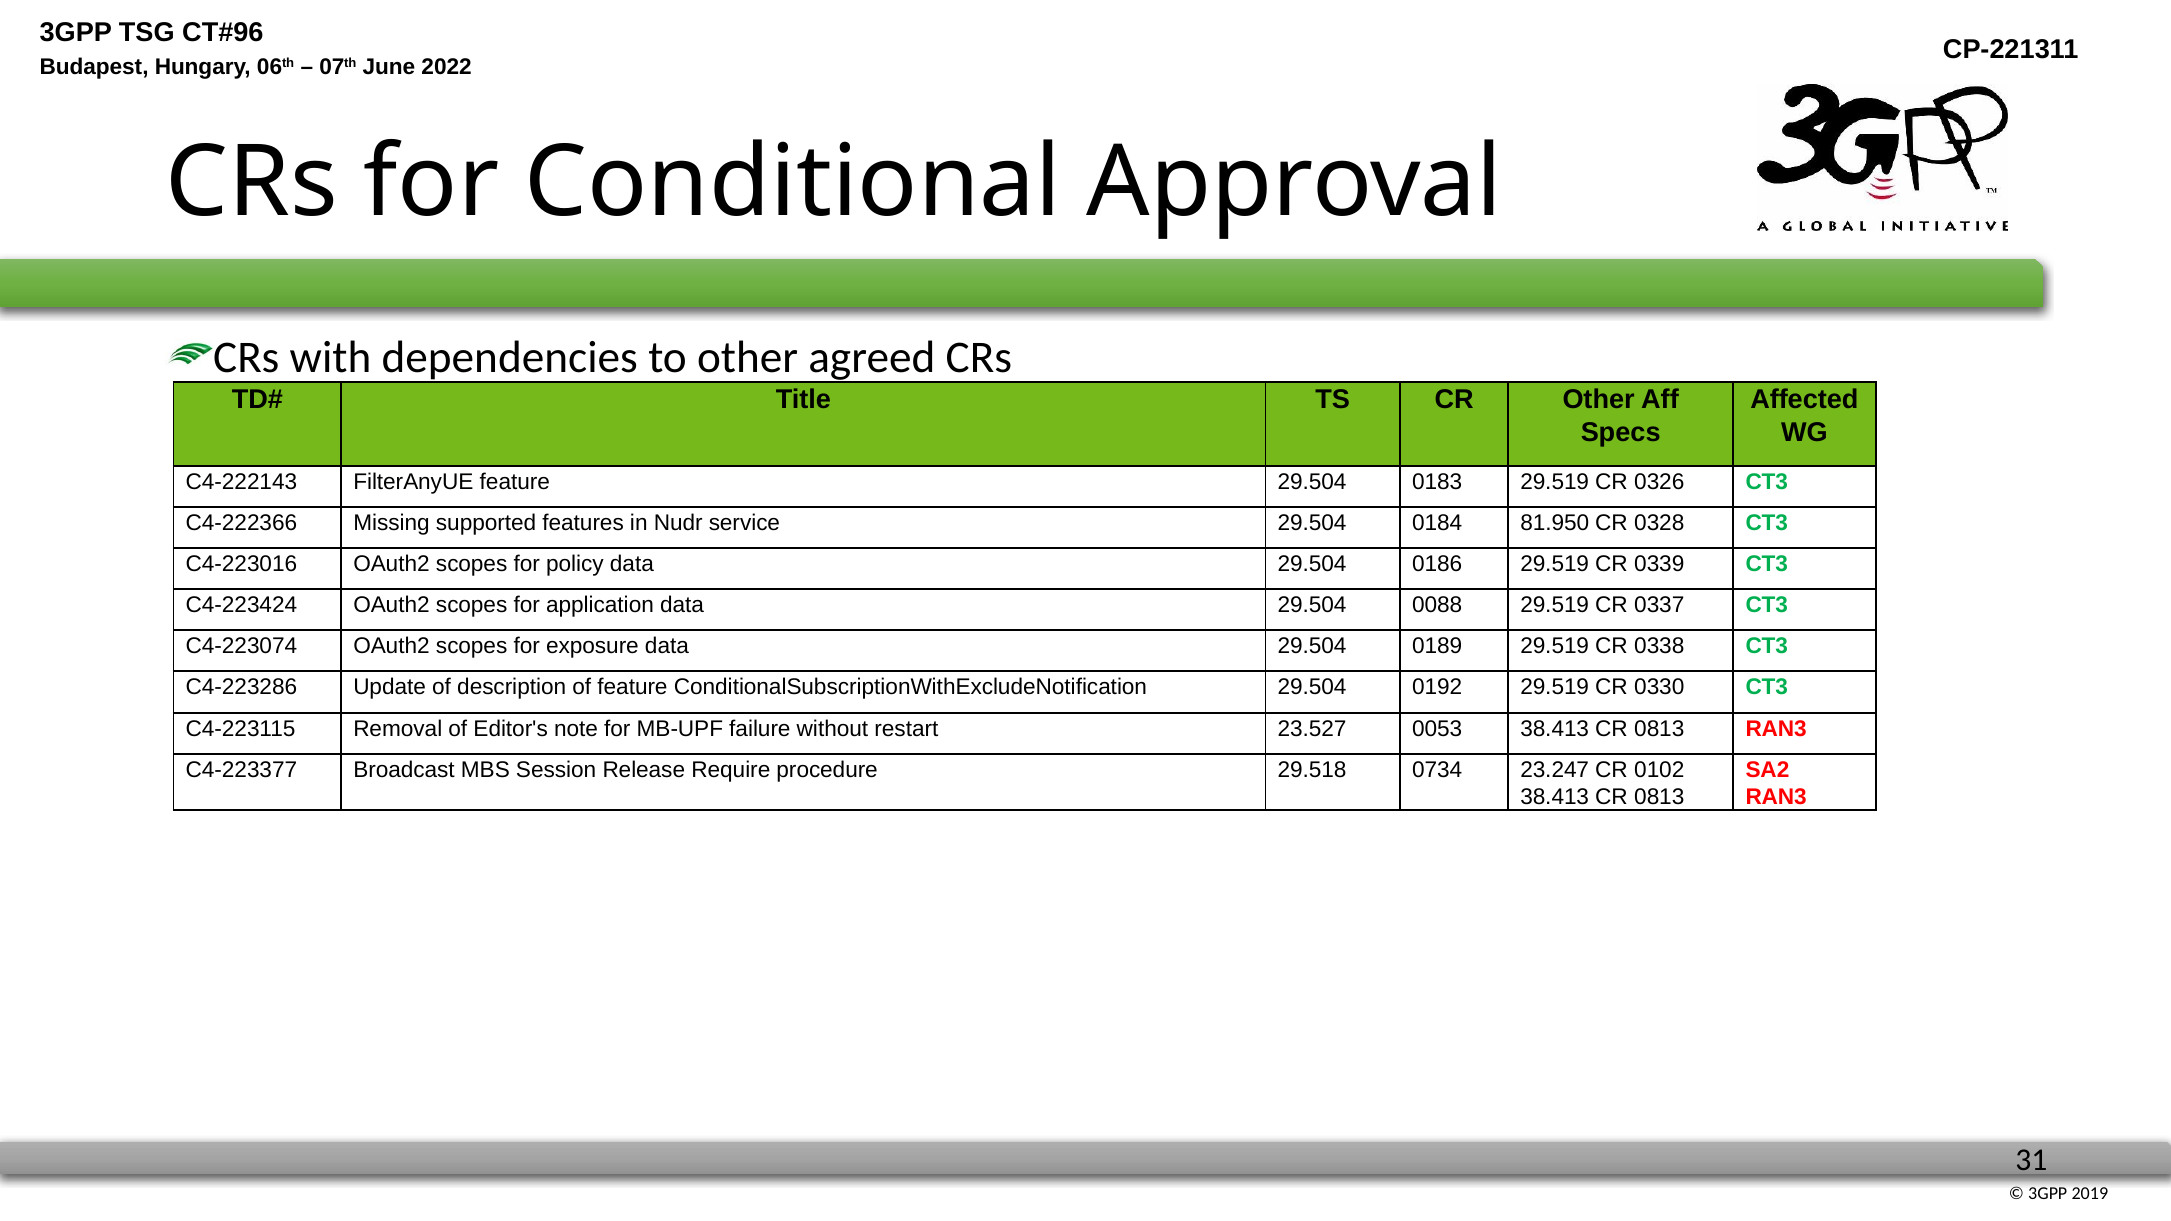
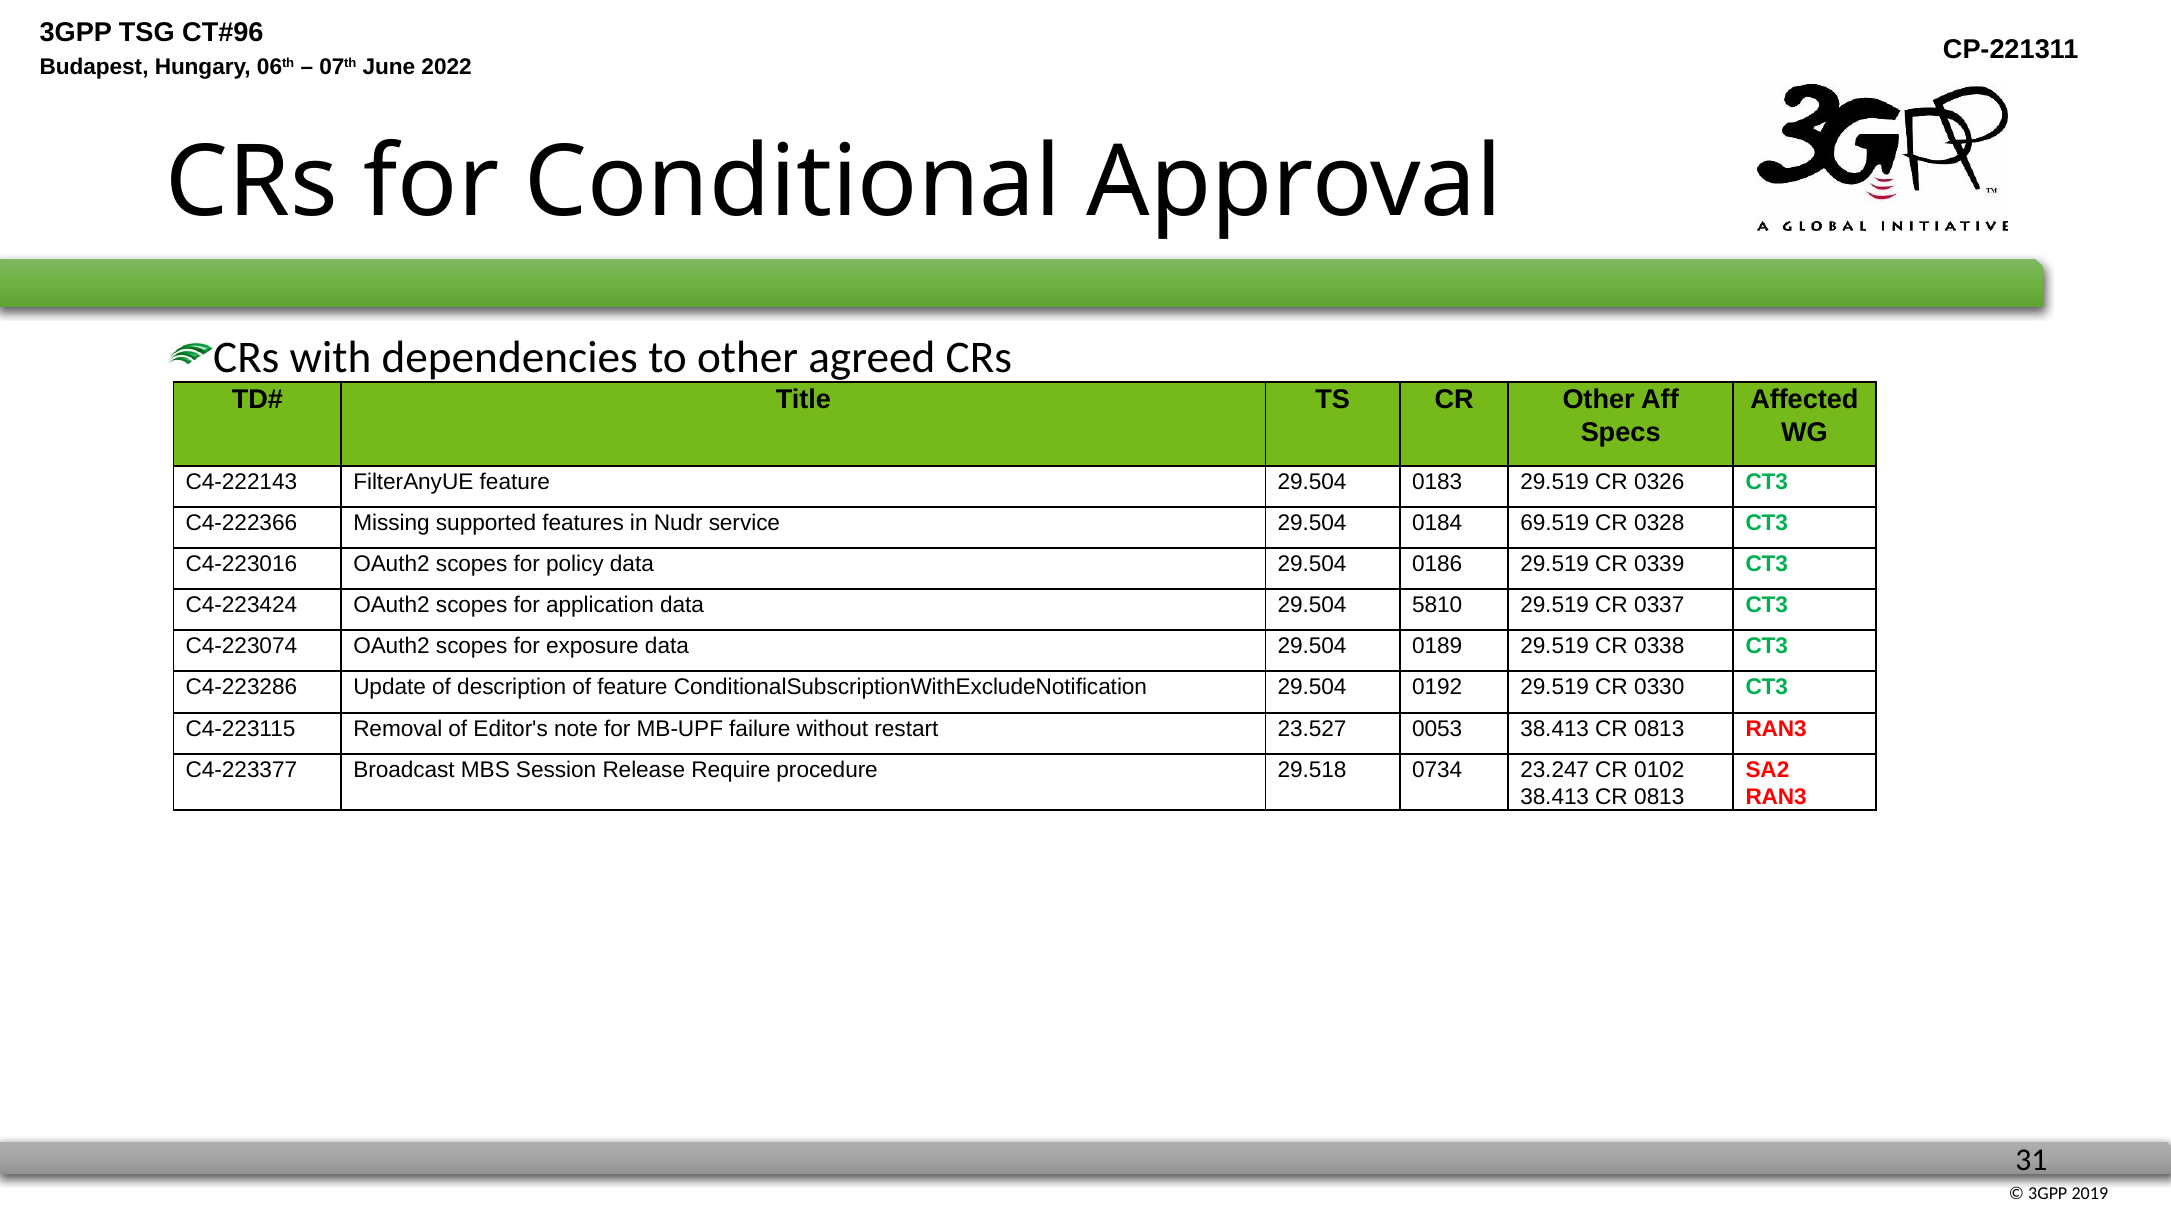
81.950: 81.950 -> 69.519
0088: 0088 -> 5810
